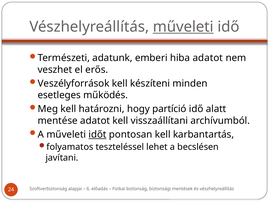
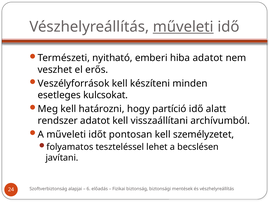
adatunk: adatunk -> nyitható
működés: működés -> kulcsokat
mentése: mentése -> rendszer
időt underline: present -> none
karbantartás: karbantartás -> személyzetet
